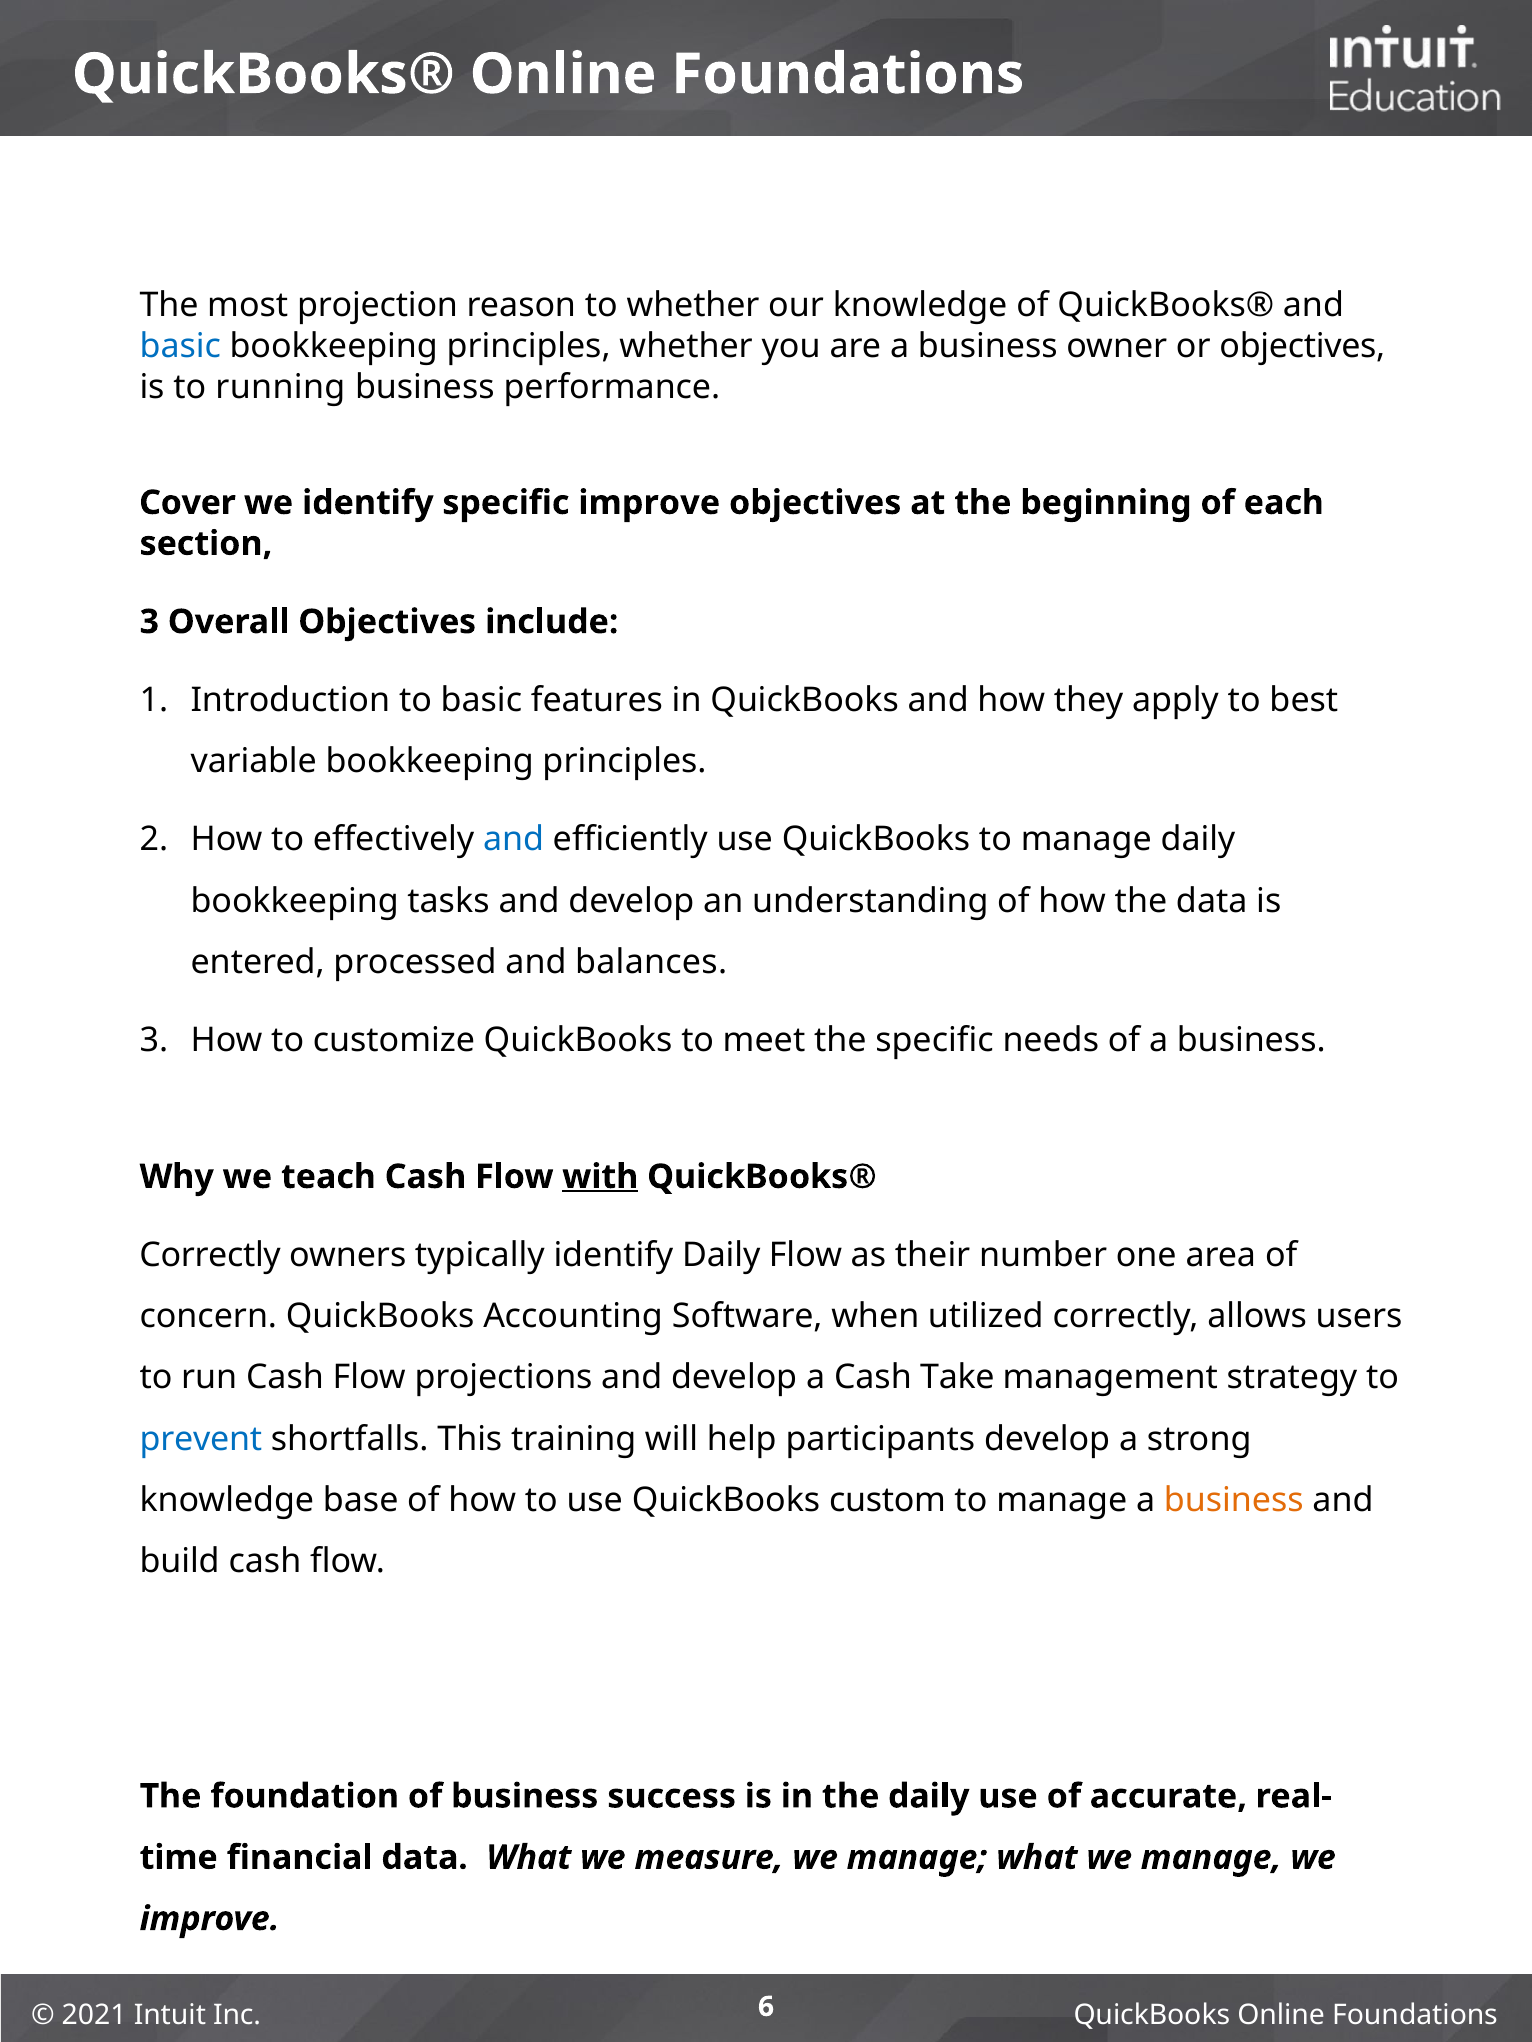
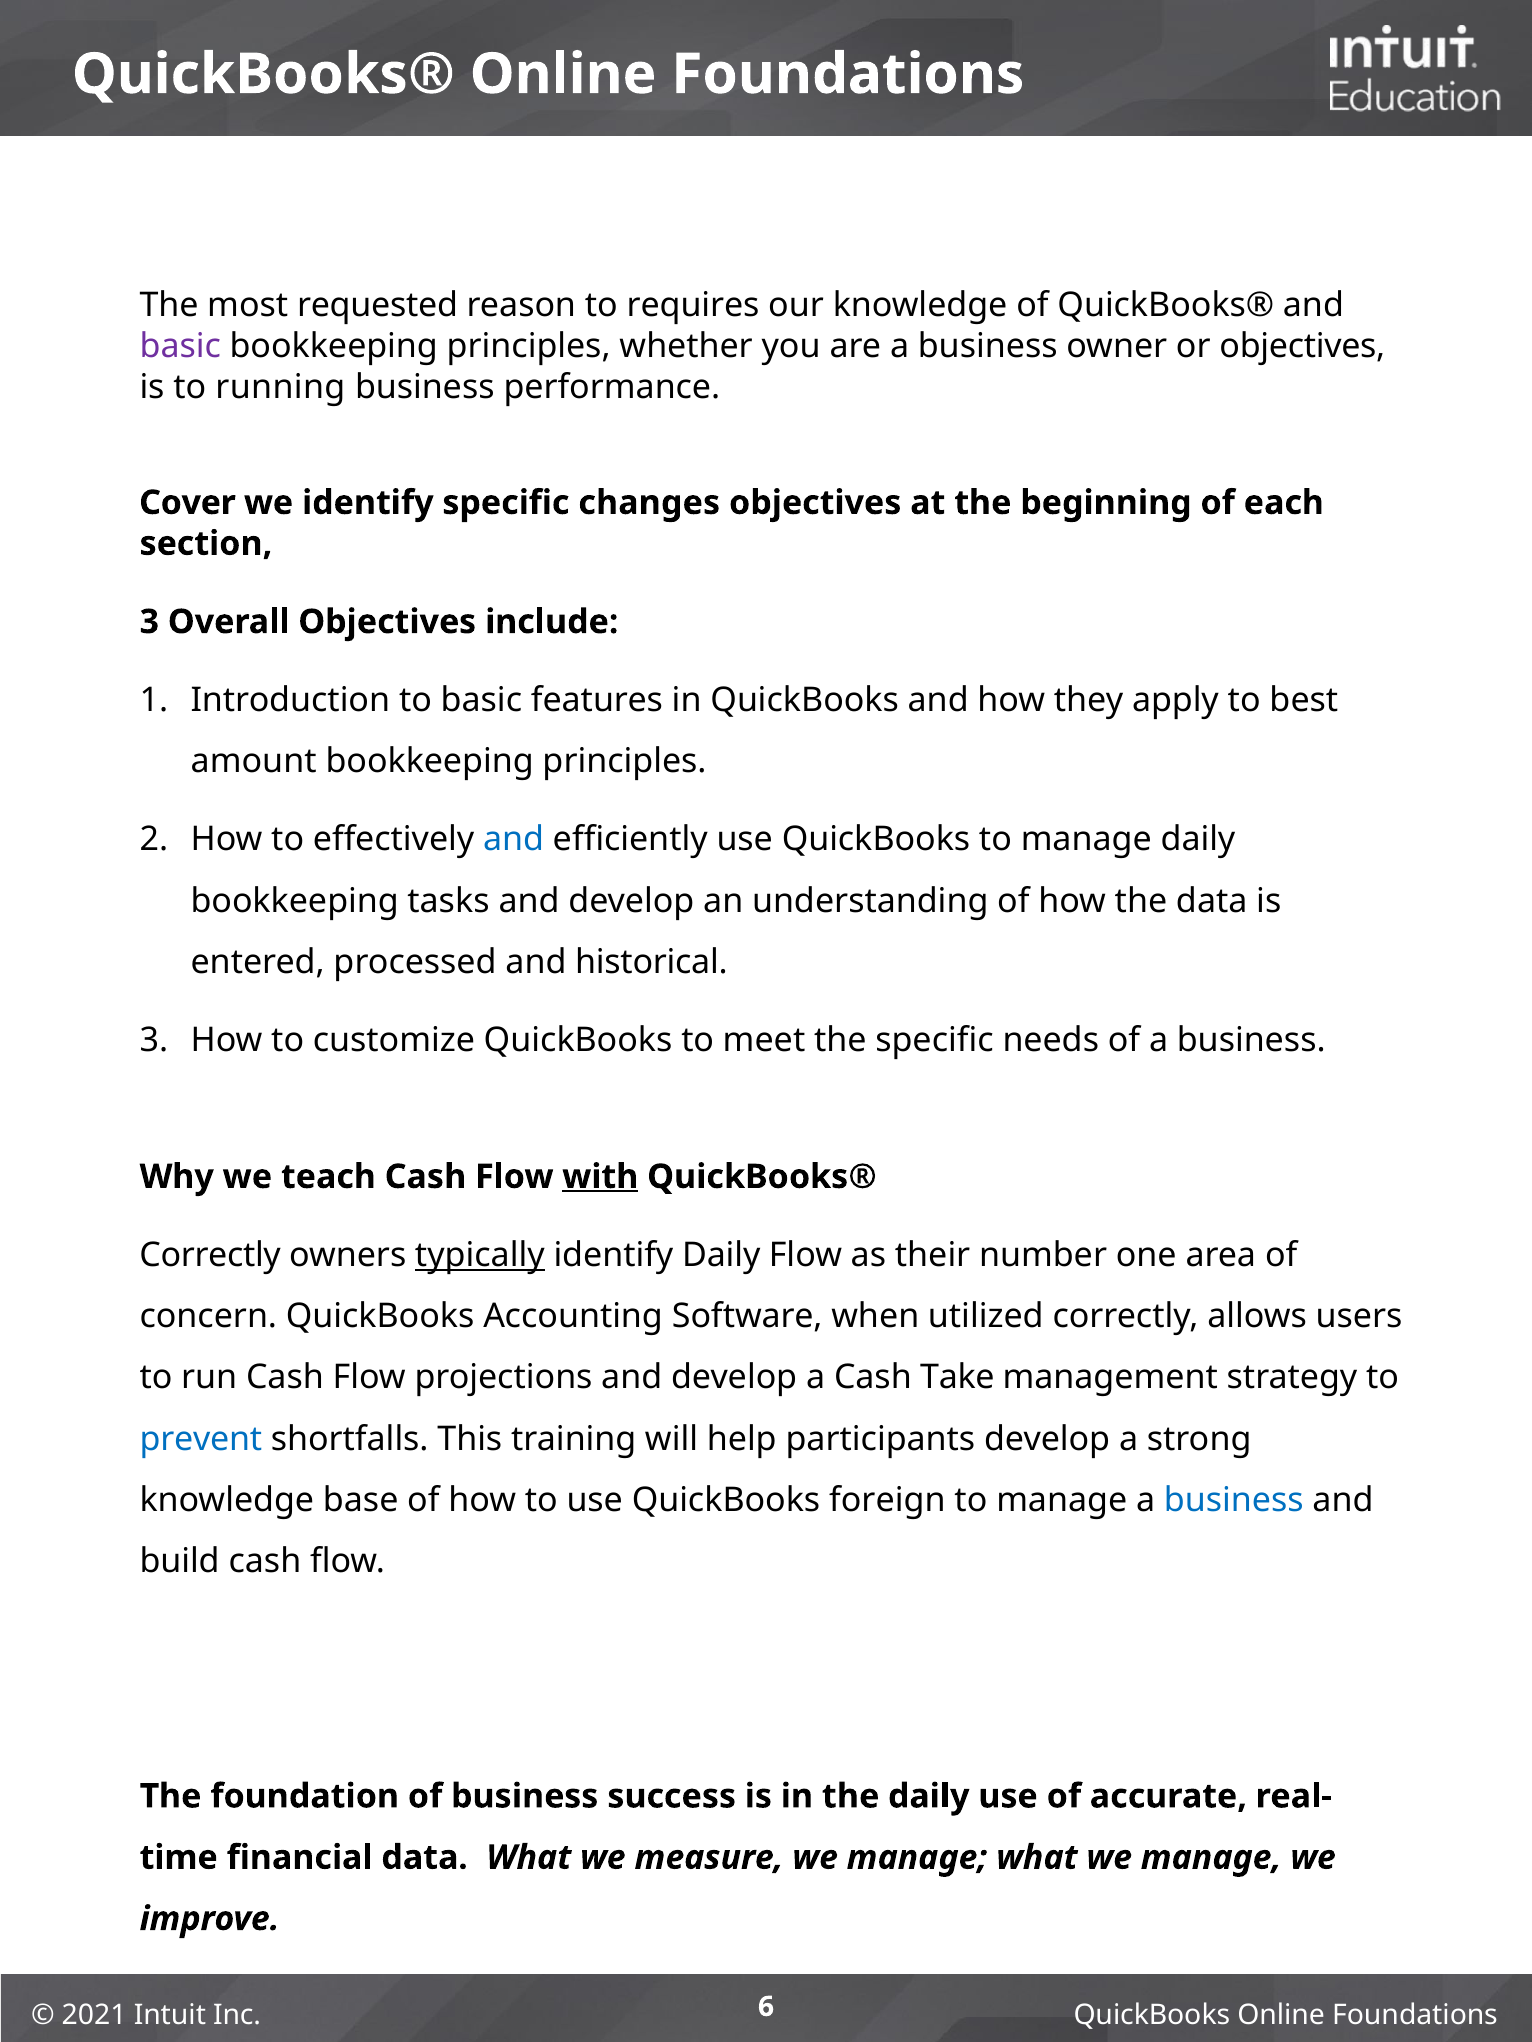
projection: projection -> requested
to whether: whether -> requires
basic at (180, 346) colour: blue -> purple
specific improve: improve -> changes
variable: variable -> amount
balances: balances -> historical
typically underline: none -> present
custom: custom -> foreign
business at (1234, 1501) colour: orange -> blue
